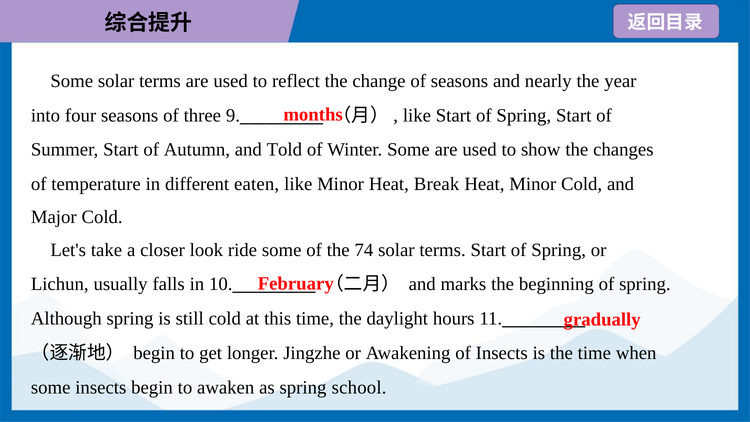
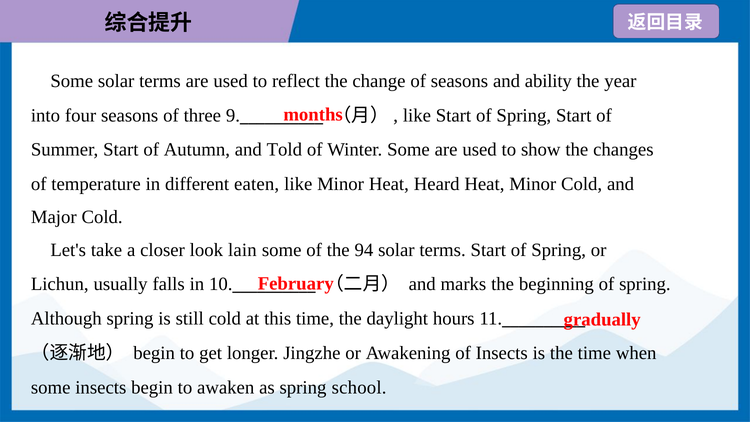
nearly: nearly -> ability
Break: Break -> Heard
ride: ride -> lain
74: 74 -> 94
